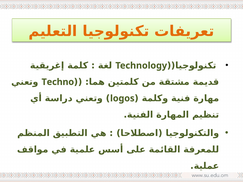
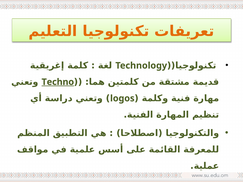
Techno underline: none -> present
